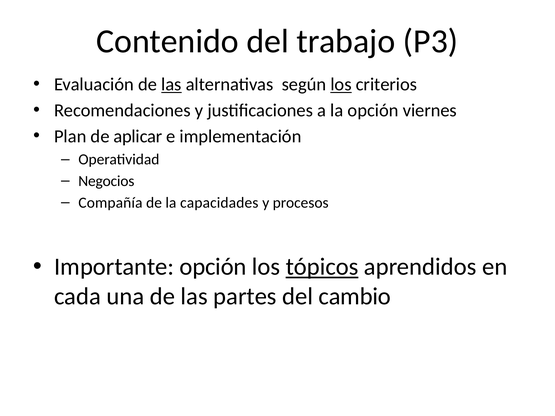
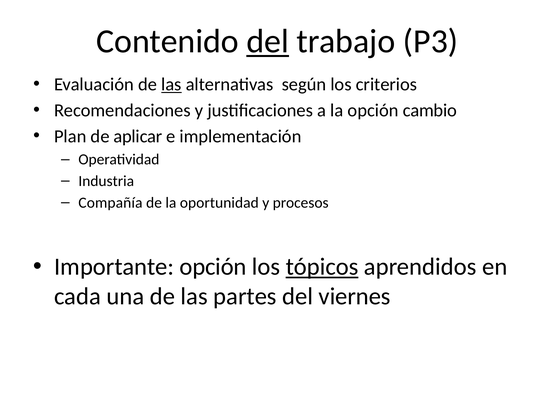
del at (268, 41) underline: none -> present
los at (341, 85) underline: present -> none
viernes: viernes -> cambio
Negocios: Negocios -> Industria
capacidades: capacidades -> oportunidad
cambio: cambio -> viernes
